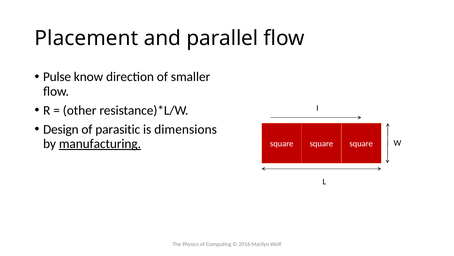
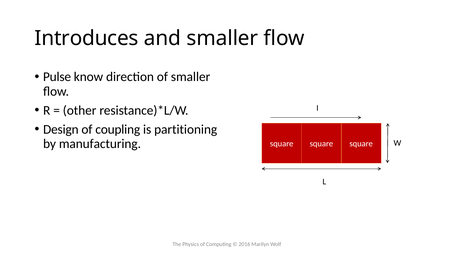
Placement: Placement -> Introduces
and parallel: parallel -> smaller
parasitic: parasitic -> coupling
dimensions: dimensions -> partitioning
manufacturing underline: present -> none
